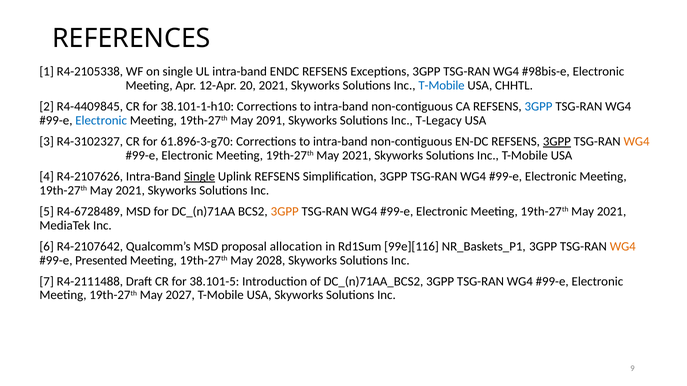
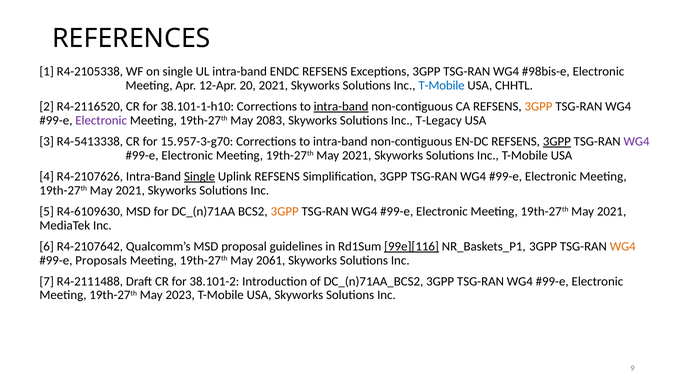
R4-4409845: R4-4409845 -> R4-2116520
intra-band at (341, 107) underline: none -> present
3GPP at (539, 107) colour: blue -> orange
Electronic at (101, 121) colour: blue -> purple
2091: 2091 -> 2083
R4-3102327: R4-3102327 -> R4-5413338
61.896-3-g70: 61.896-3-g70 -> 15.957-3-g70
WG4 at (637, 142) colour: orange -> purple
R4-6728489: R4-6728489 -> R4-6109630
allocation: allocation -> guidelines
99e][116 underline: none -> present
Presented: Presented -> Proposals
2028: 2028 -> 2061
38.101-5: 38.101-5 -> 38.101-2
2027: 2027 -> 2023
